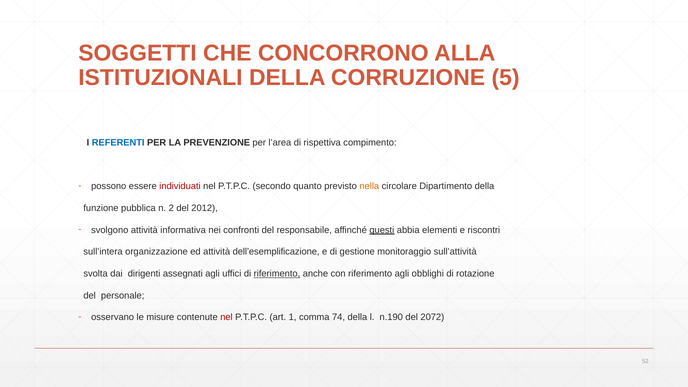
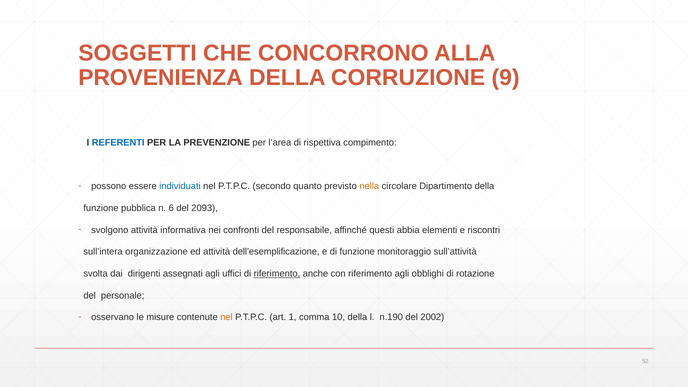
ISTITUZIONALI: ISTITUZIONALI -> PROVENIENZA
5: 5 -> 9
individuati colour: red -> blue
2: 2 -> 6
2012: 2012 -> 2093
questi underline: present -> none
di gestione: gestione -> funzione
nel at (226, 317) colour: red -> orange
74: 74 -> 10
2072: 2072 -> 2002
